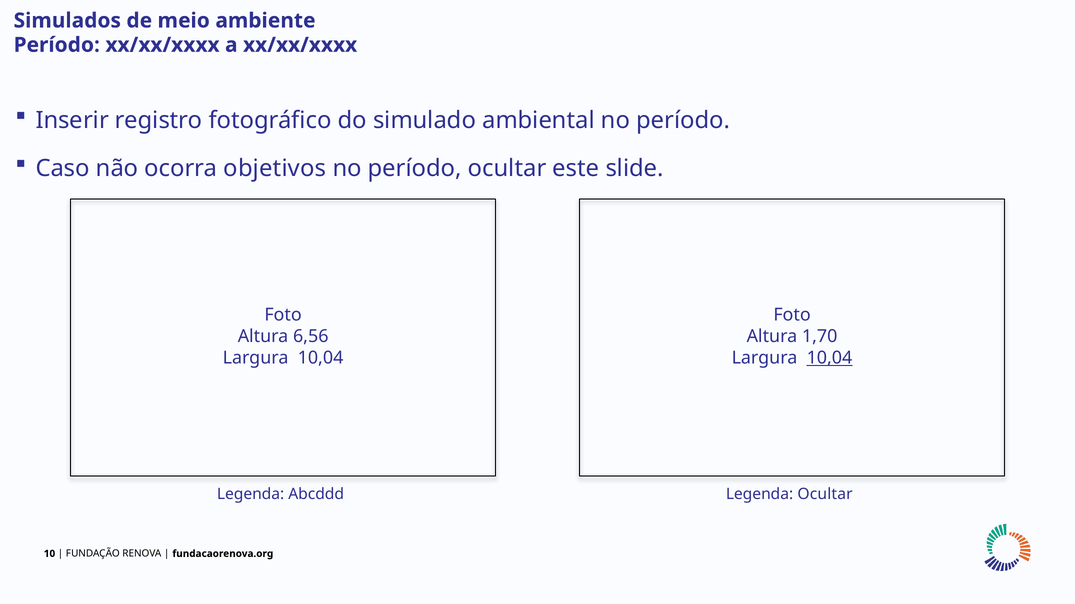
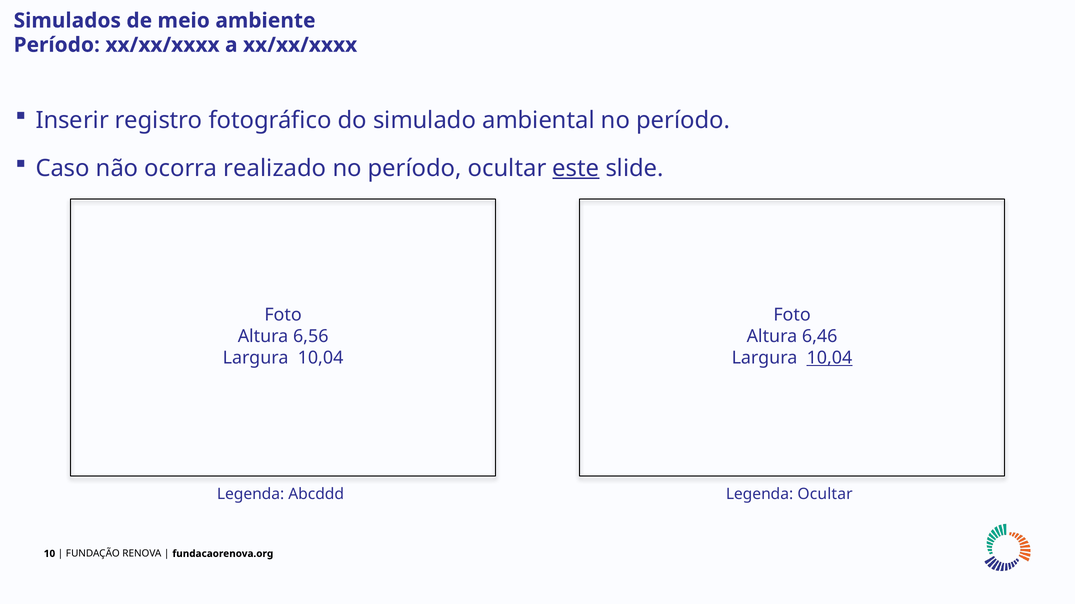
objetivos: objetivos -> realizado
este underline: none -> present
1,70: 1,70 -> 6,46
